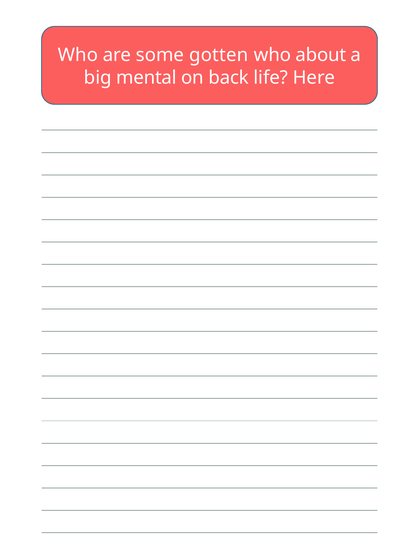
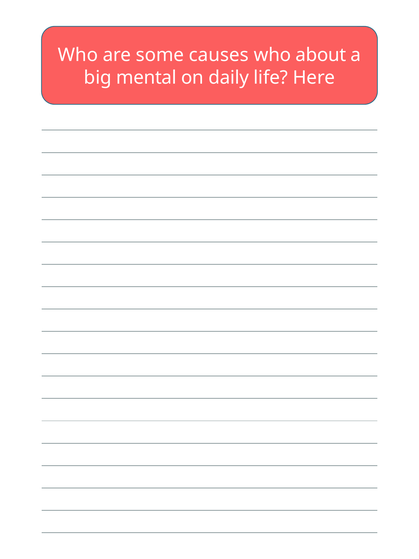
gotten: gotten -> causes
back: back -> daily
